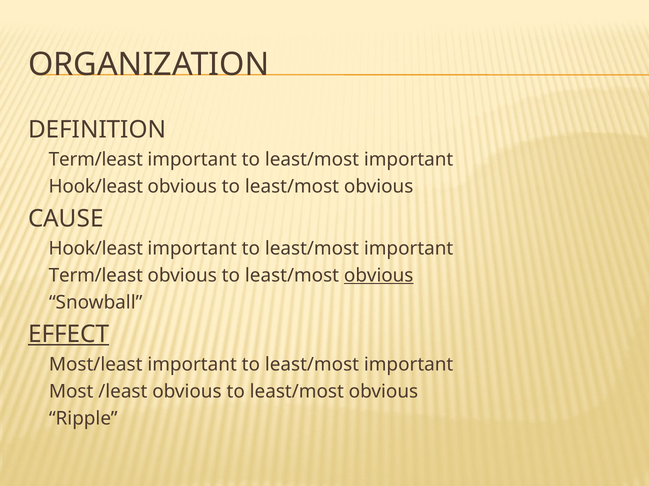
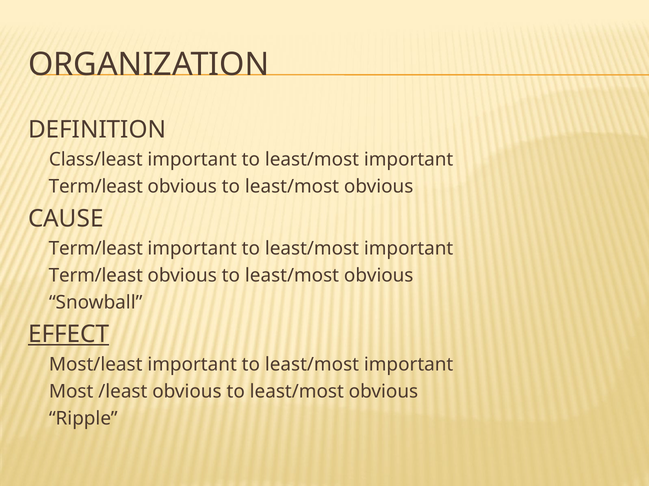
Term/least at (96, 160): Term/least -> Class/least
Hook/least at (96, 187): Hook/least -> Term/least
Hook/least at (96, 249): Hook/least -> Term/least
obvious at (379, 276) underline: present -> none
